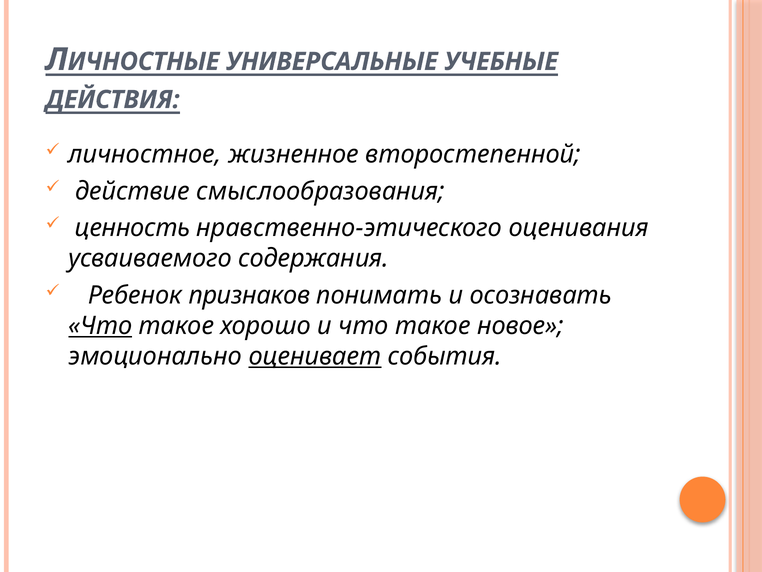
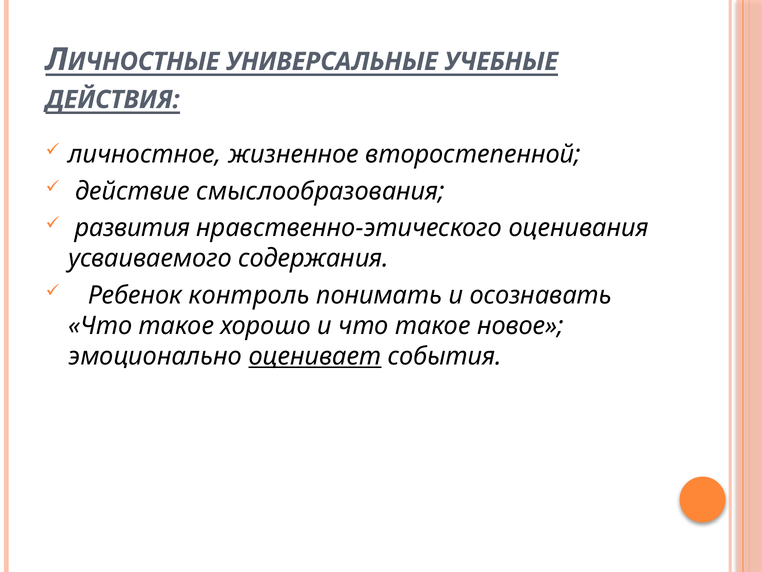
ценность: ценность -> развития
признаков: признаков -> контроль
Что at (100, 326) underline: present -> none
